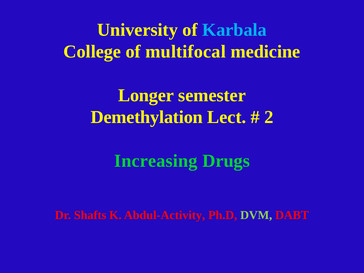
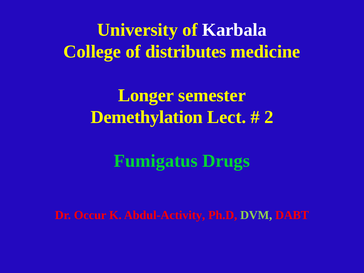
Karbala colour: light blue -> white
multifocal: multifocal -> distributes
Increasing: Increasing -> Fumigatus
Shafts: Shafts -> Occur
